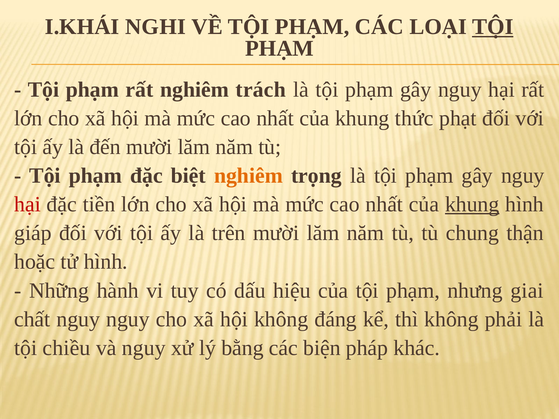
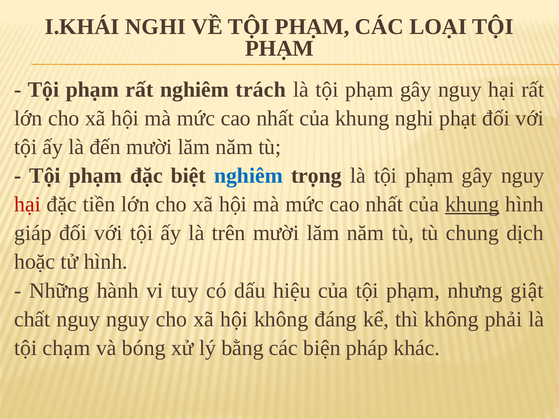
TỘI at (493, 27) underline: present -> none
khung thức: thức -> nghi
nghiêm at (248, 176) colour: orange -> blue
thận: thận -> dịch
giai: giai -> giật
chiều: chiều -> chạm
và nguy: nguy -> bóng
